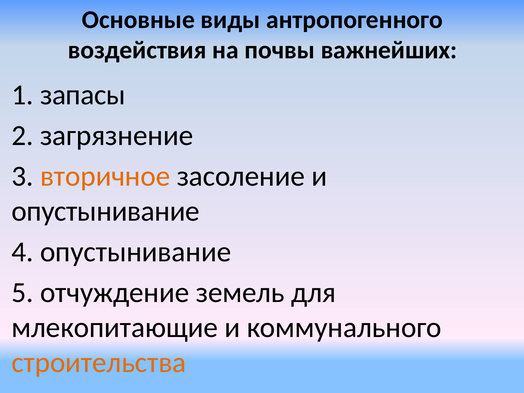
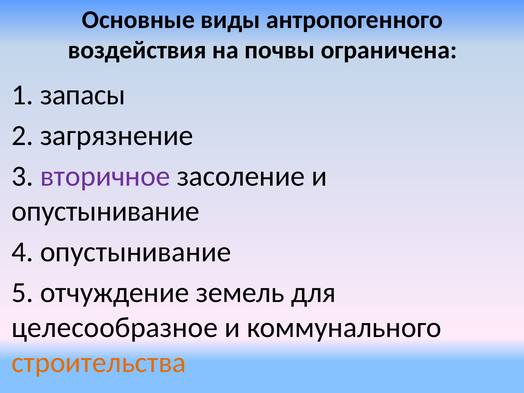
важнейших: важнейших -> ограничена
вторичное colour: orange -> purple
млекопитающие: млекопитающие -> целесообразное
